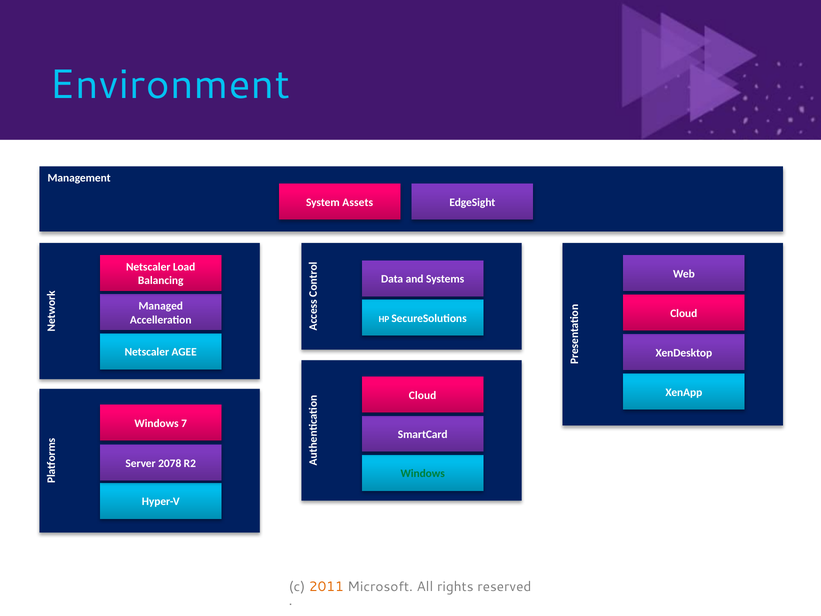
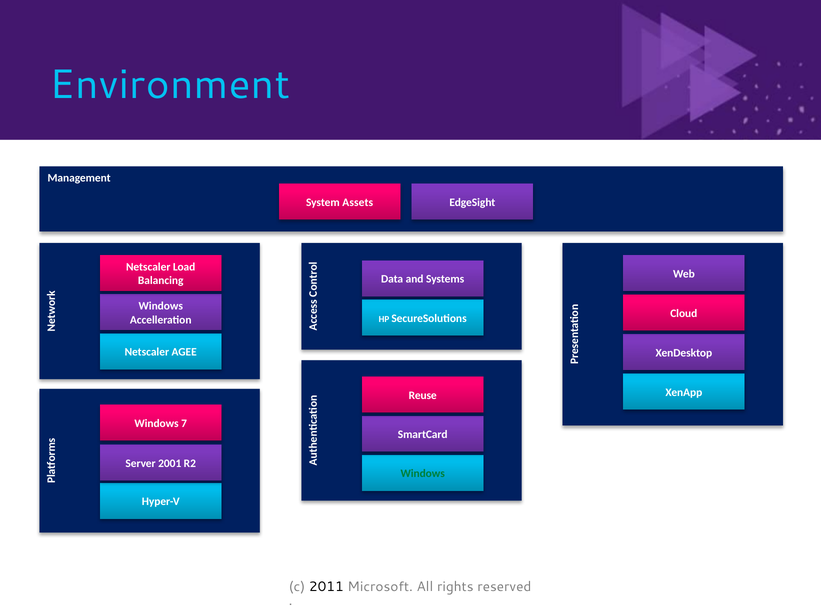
Managed at (161, 306): Managed -> Windows
Cloud at (423, 395): Cloud -> Reuse
2078: 2078 -> 2001
2011 colour: orange -> black
